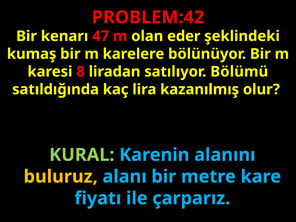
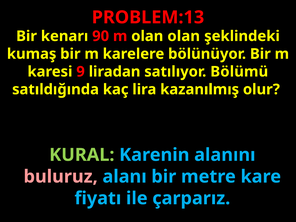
PROBLEM:42: PROBLEM:42 -> PROBLEM:13
47: 47 -> 90
olan eder: eder -> olan
8: 8 -> 9
buluruz colour: yellow -> pink
